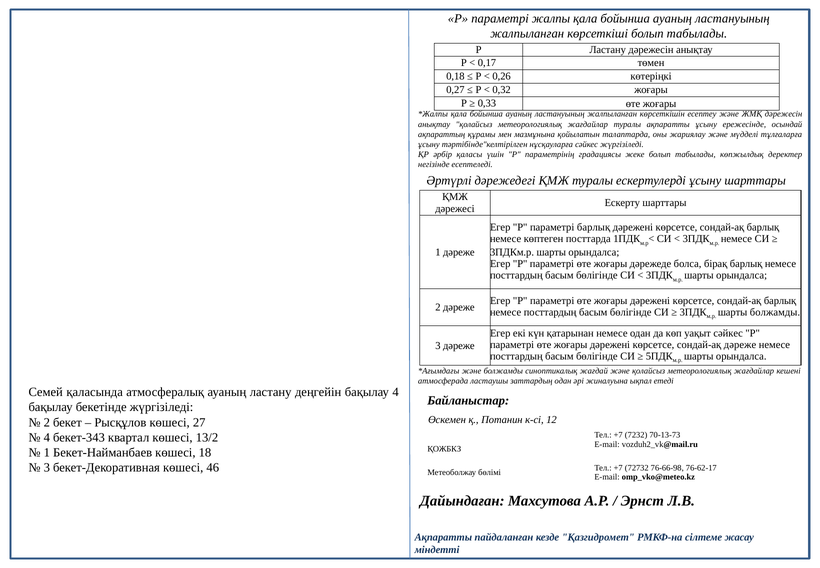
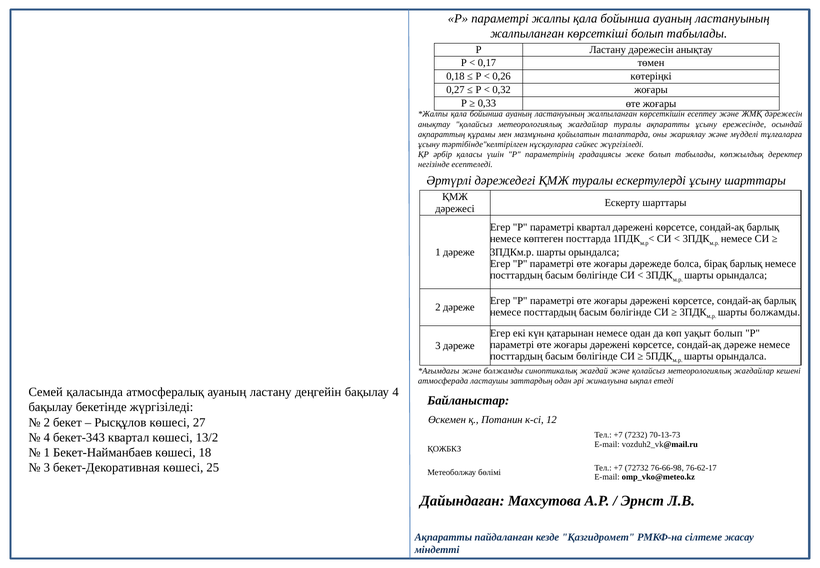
параметрі барлық: барлық -> квартал
уақыт сәйкес: сәйкес -> болып
46: 46 -> 25
